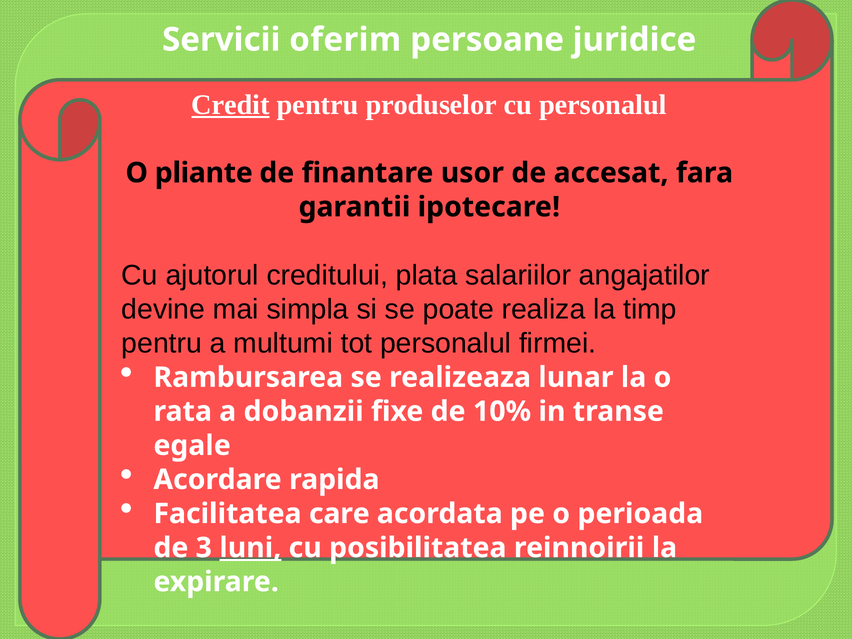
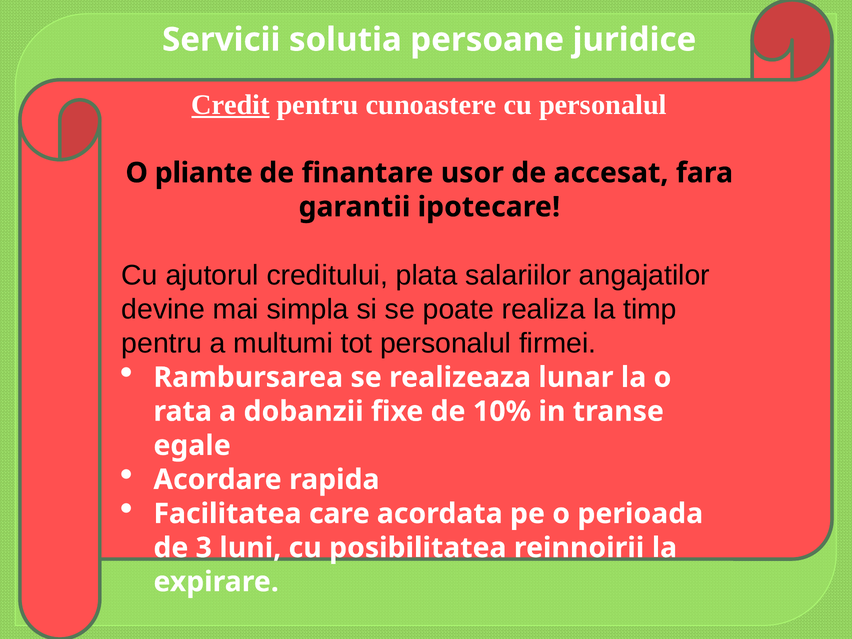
oferim: oferim -> solutia
produselor: produselor -> cunoastere
luni underline: present -> none
